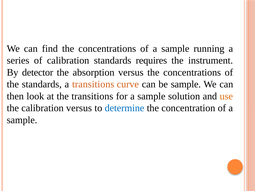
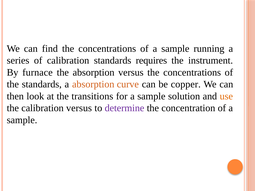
detector: detector -> furnace
a transitions: transitions -> absorption
be sample: sample -> copper
determine colour: blue -> purple
